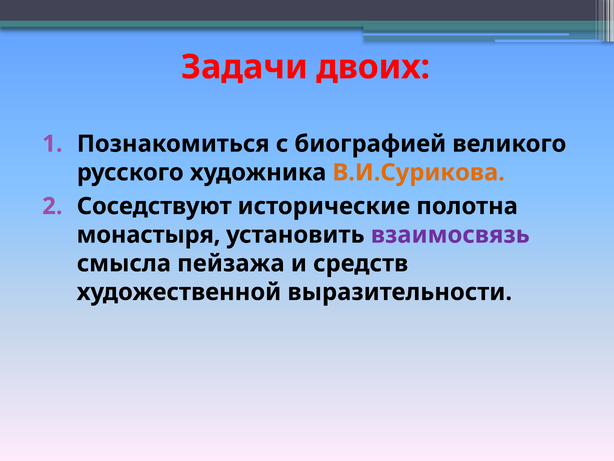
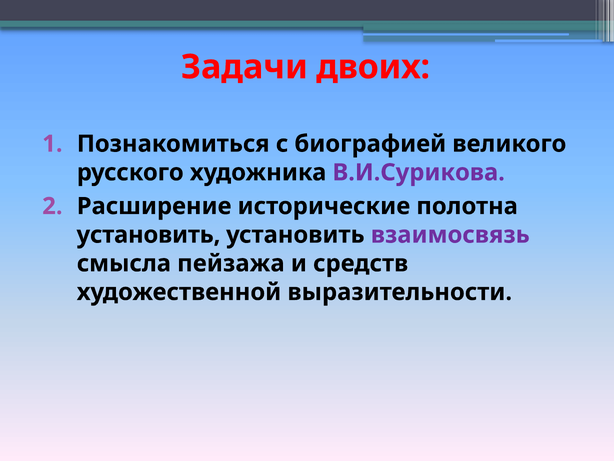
В.И.Сурикова colour: orange -> purple
Соседствуют: Соседствуют -> Расширение
монастыря at (148, 235): монастыря -> установить
